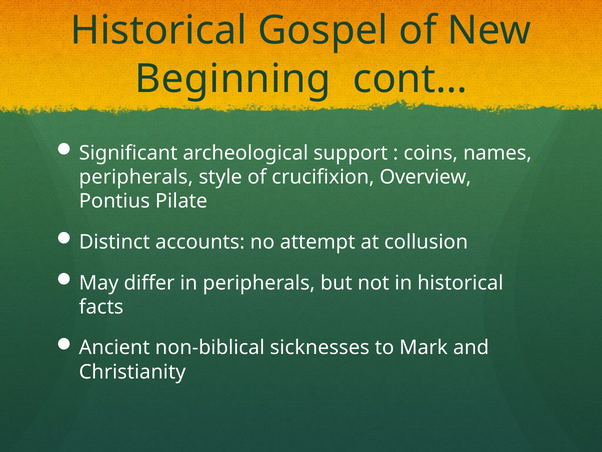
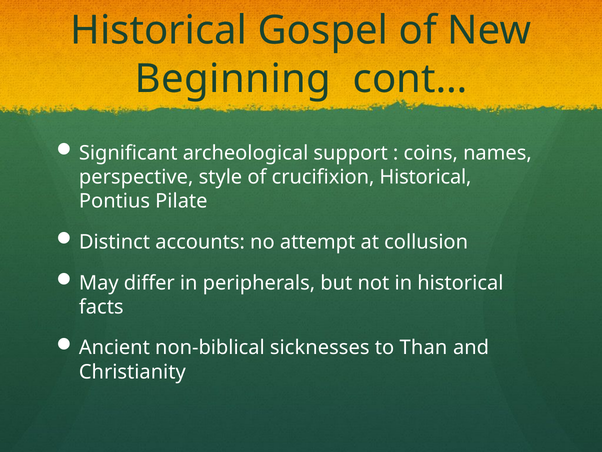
peripherals at (136, 177): peripherals -> perspective
crucifixion Overview: Overview -> Historical
Mark: Mark -> Than
